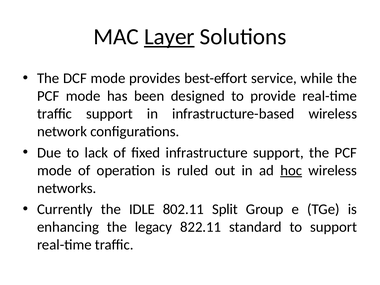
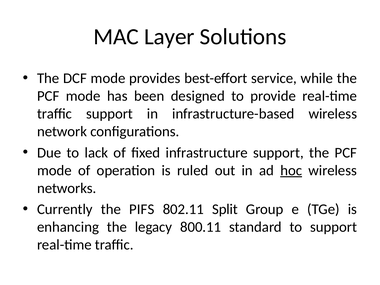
Layer underline: present -> none
IDLE: IDLE -> PIFS
822.11: 822.11 -> 800.11
